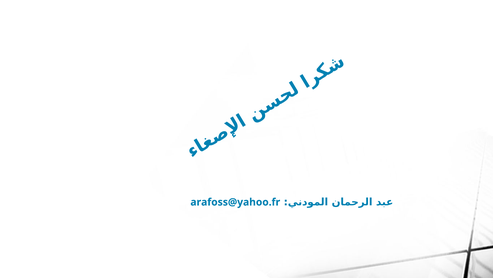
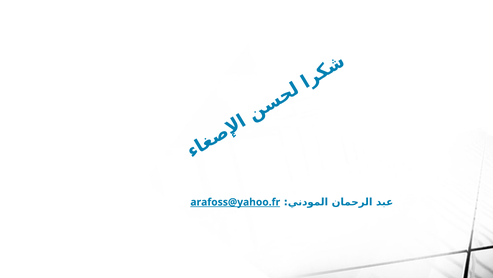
arafoss@yahoo.fr underline: none -> present
